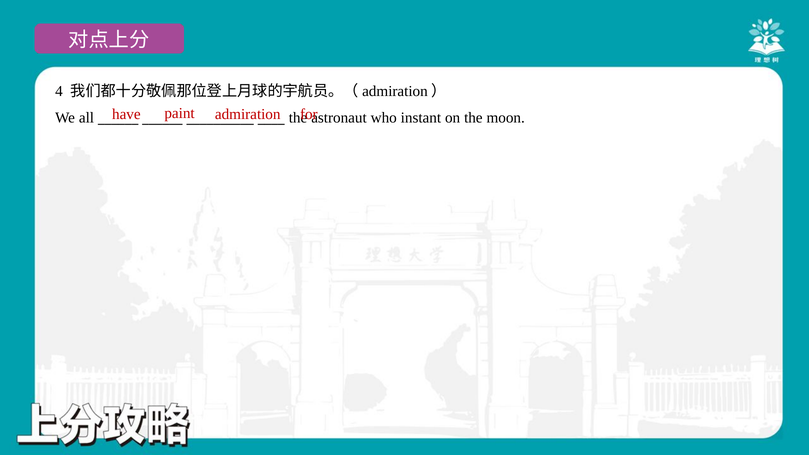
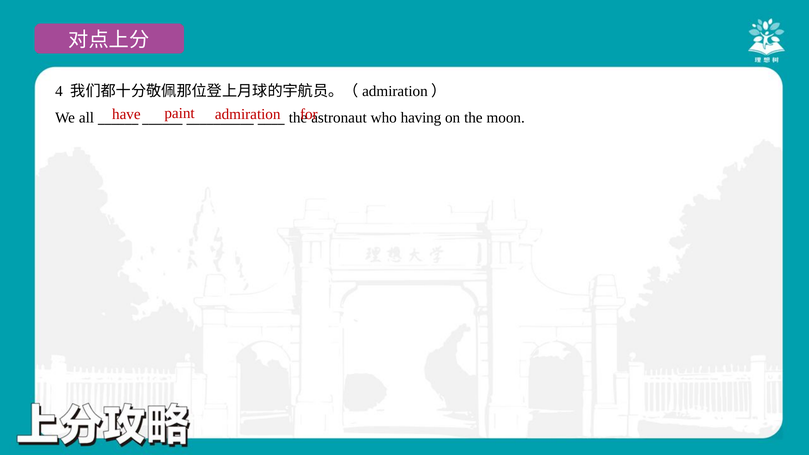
instant: instant -> having
